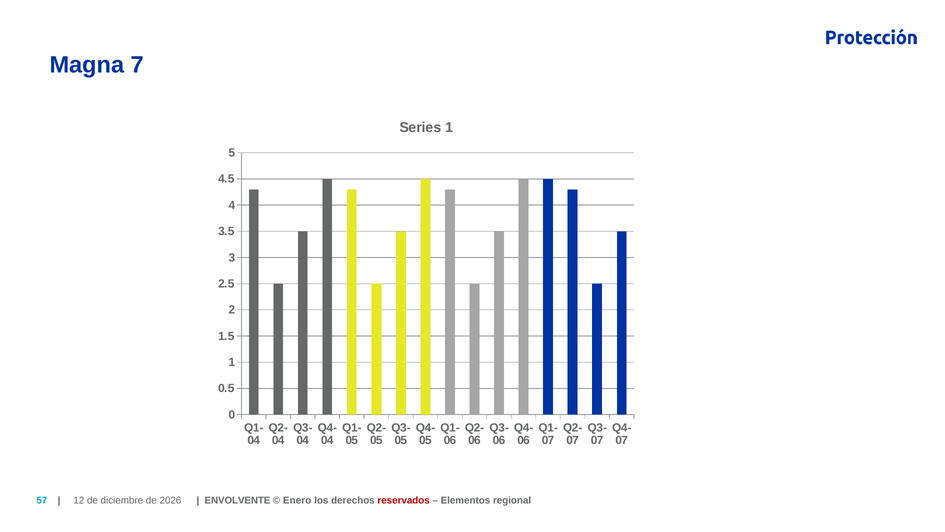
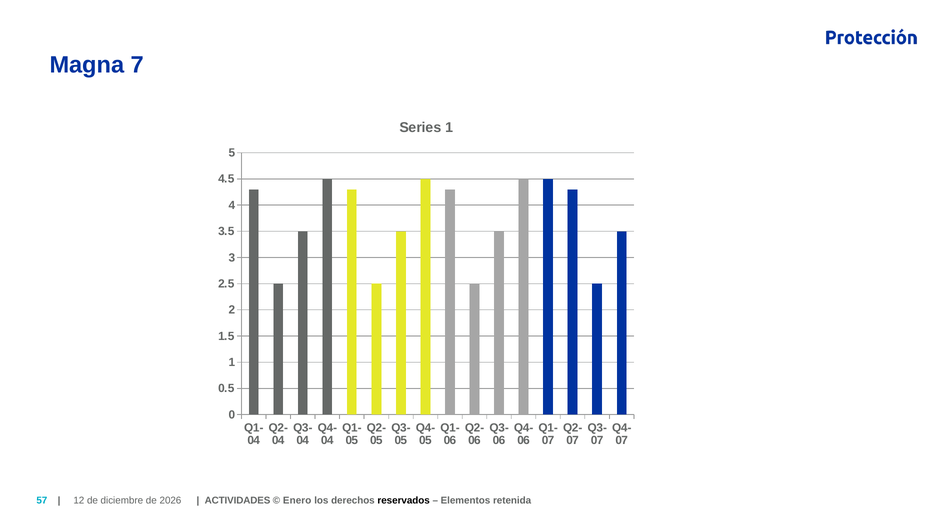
ENVOLVENTE: ENVOLVENTE -> ACTIVIDADES
reservados colour: red -> black
regional: regional -> retenida
